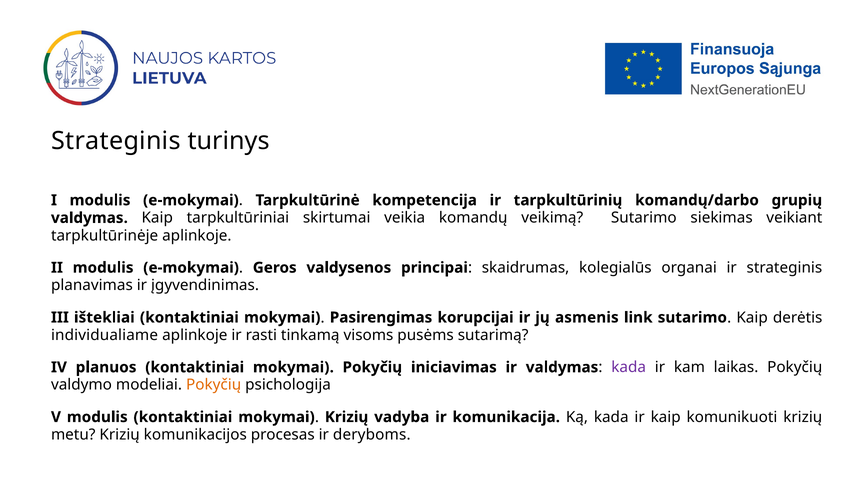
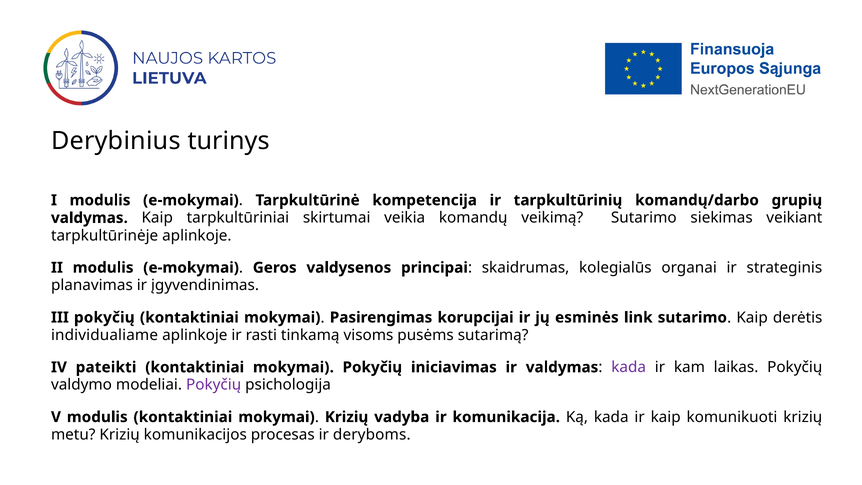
Strateginis at (116, 141): Strateginis -> Derybinius
III ištekliai: ištekliai -> pokyčių
asmenis: asmenis -> esminės
planuos: planuos -> pateikti
Pokyčių at (214, 385) colour: orange -> purple
